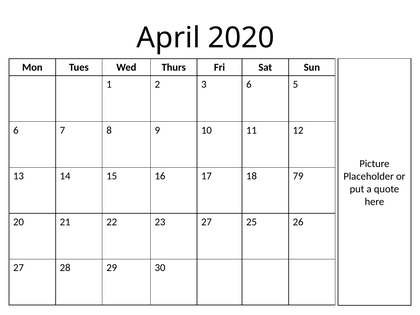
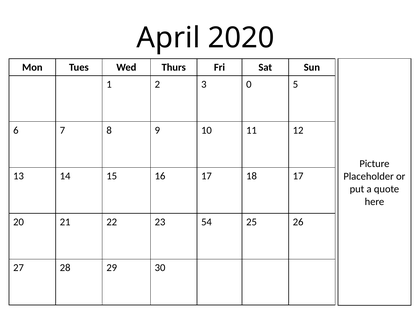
3 6: 6 -> 0
18 79: 79 -> 17
23 27: 27 -> 54
